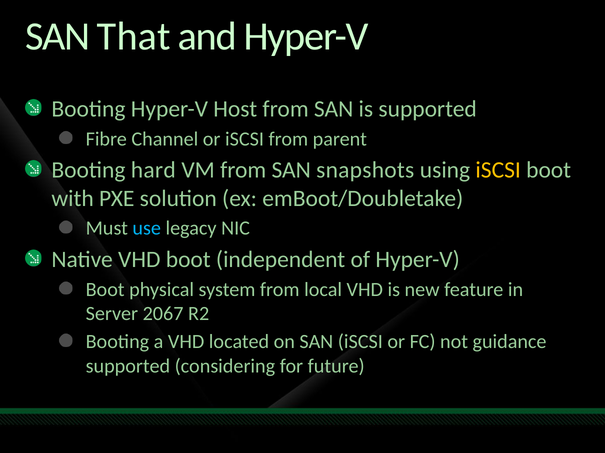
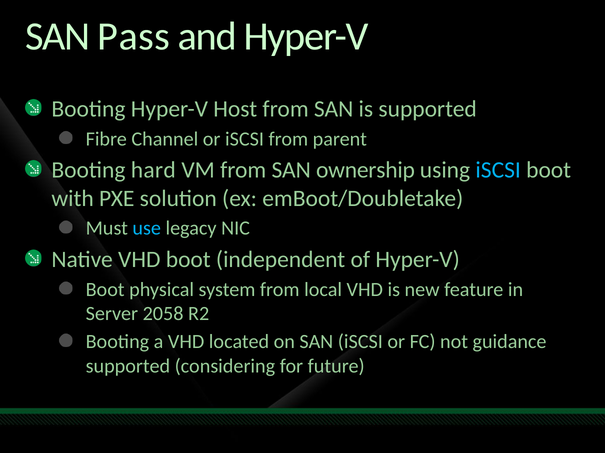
That: That -> Pass
snapshots: snapshots -> ownership
iSCSI at (498, 170) colour: yellow -> light blue
2067: 2067 -> 2058
